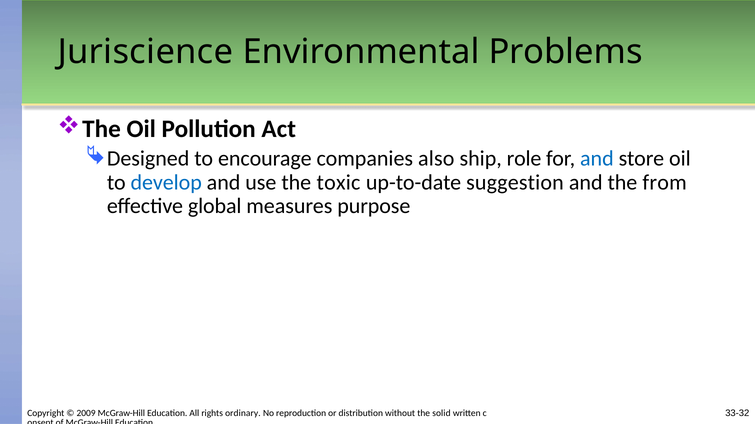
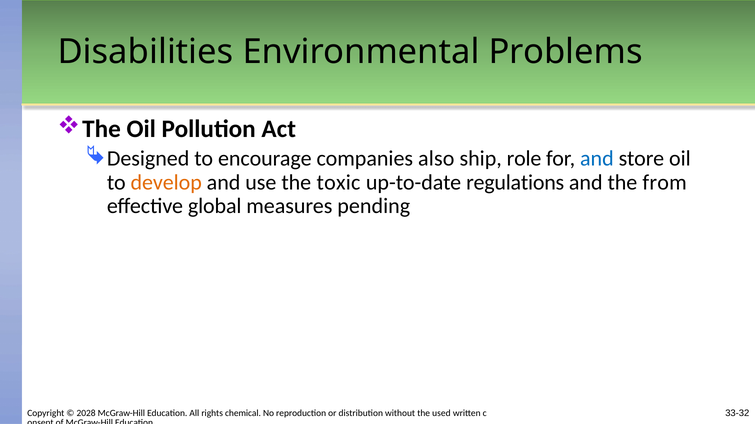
Juriscience: Juriscience -> Disabilities
develop colour: blue -> orange
suggestion: suggestion -> regulations
purpose: purpose -> pending
2009: 2009 -> 2028
ordinary: ordinary -> chemical
solid: solid -> used
